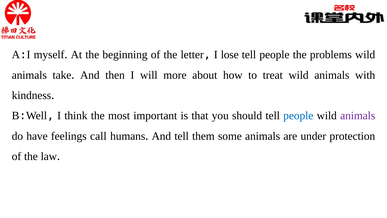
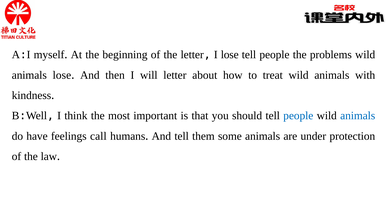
animals take: take -> lose
will more: more -> letter
animals at (358, 116) colour: purple -> blue
